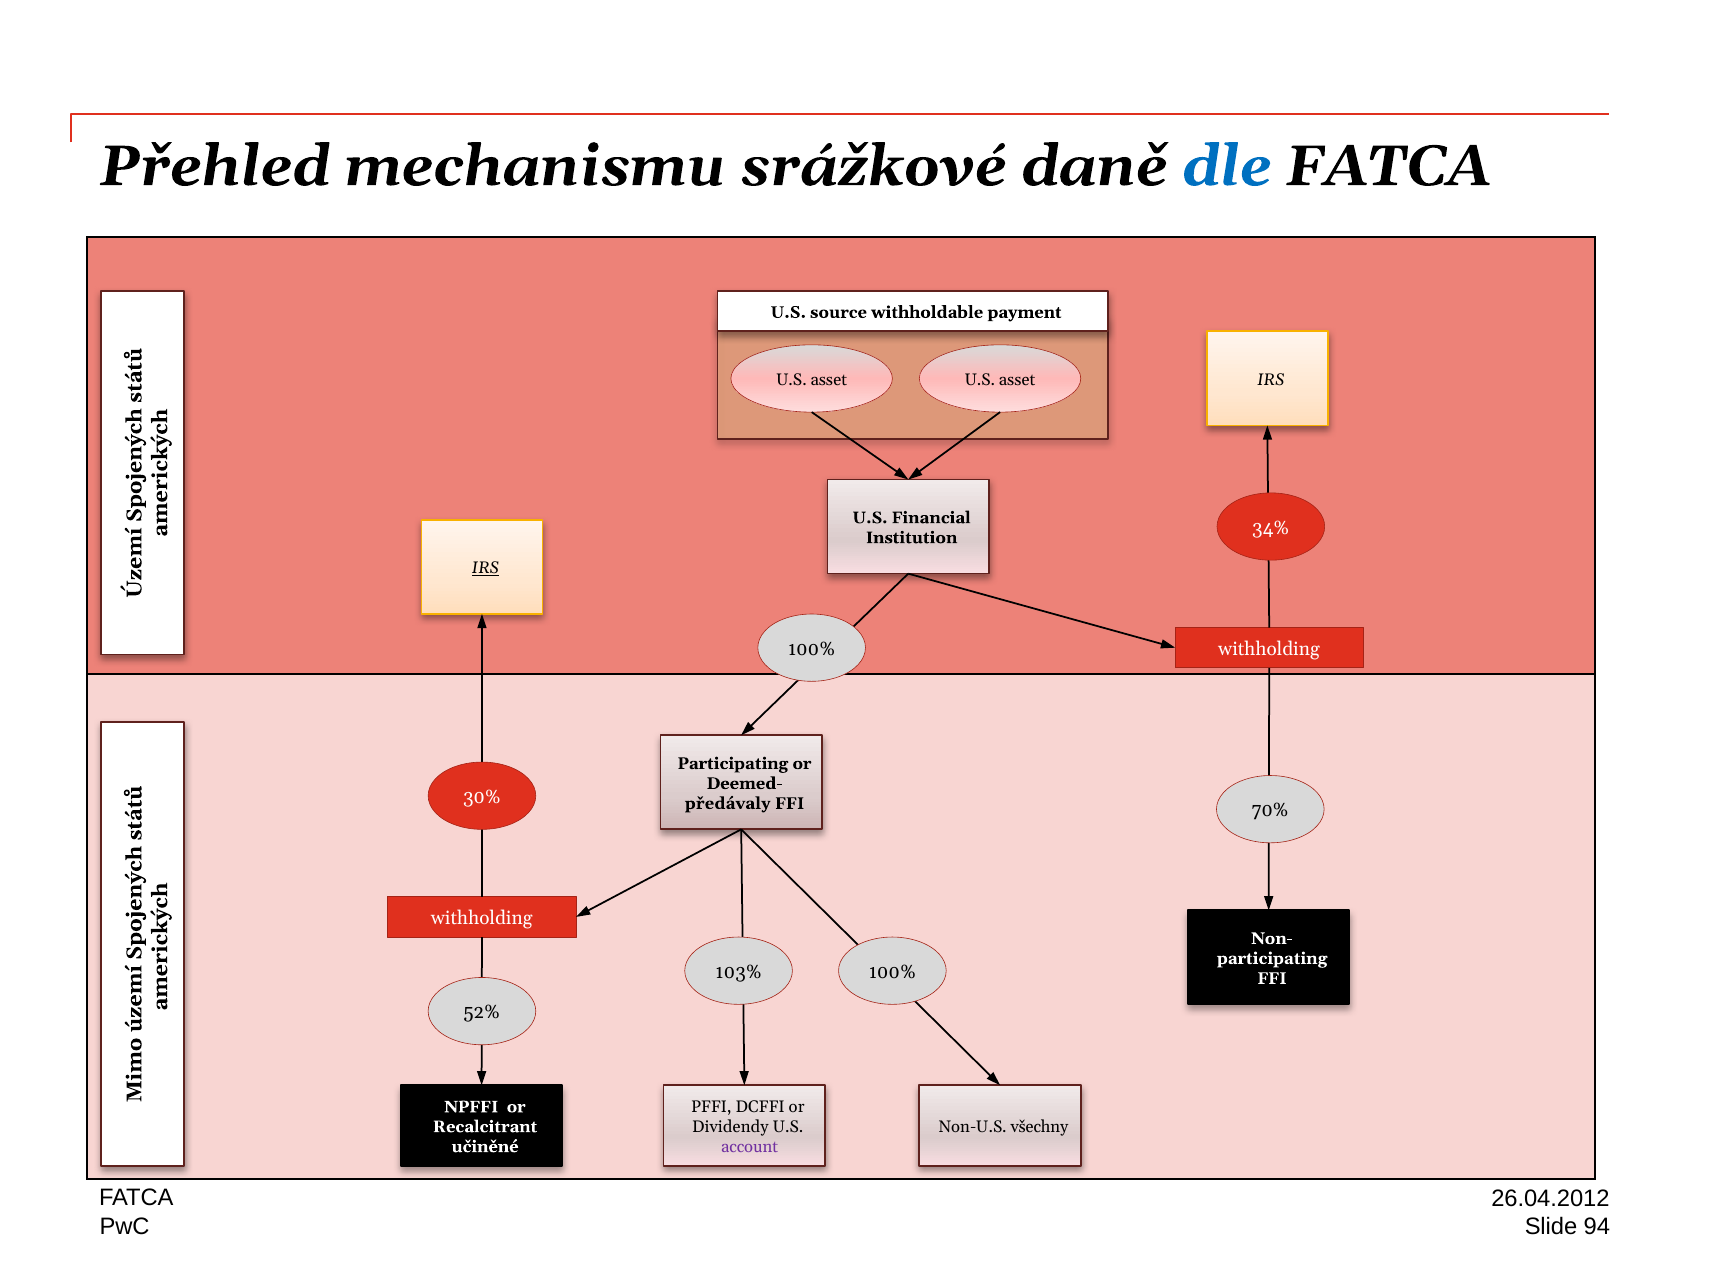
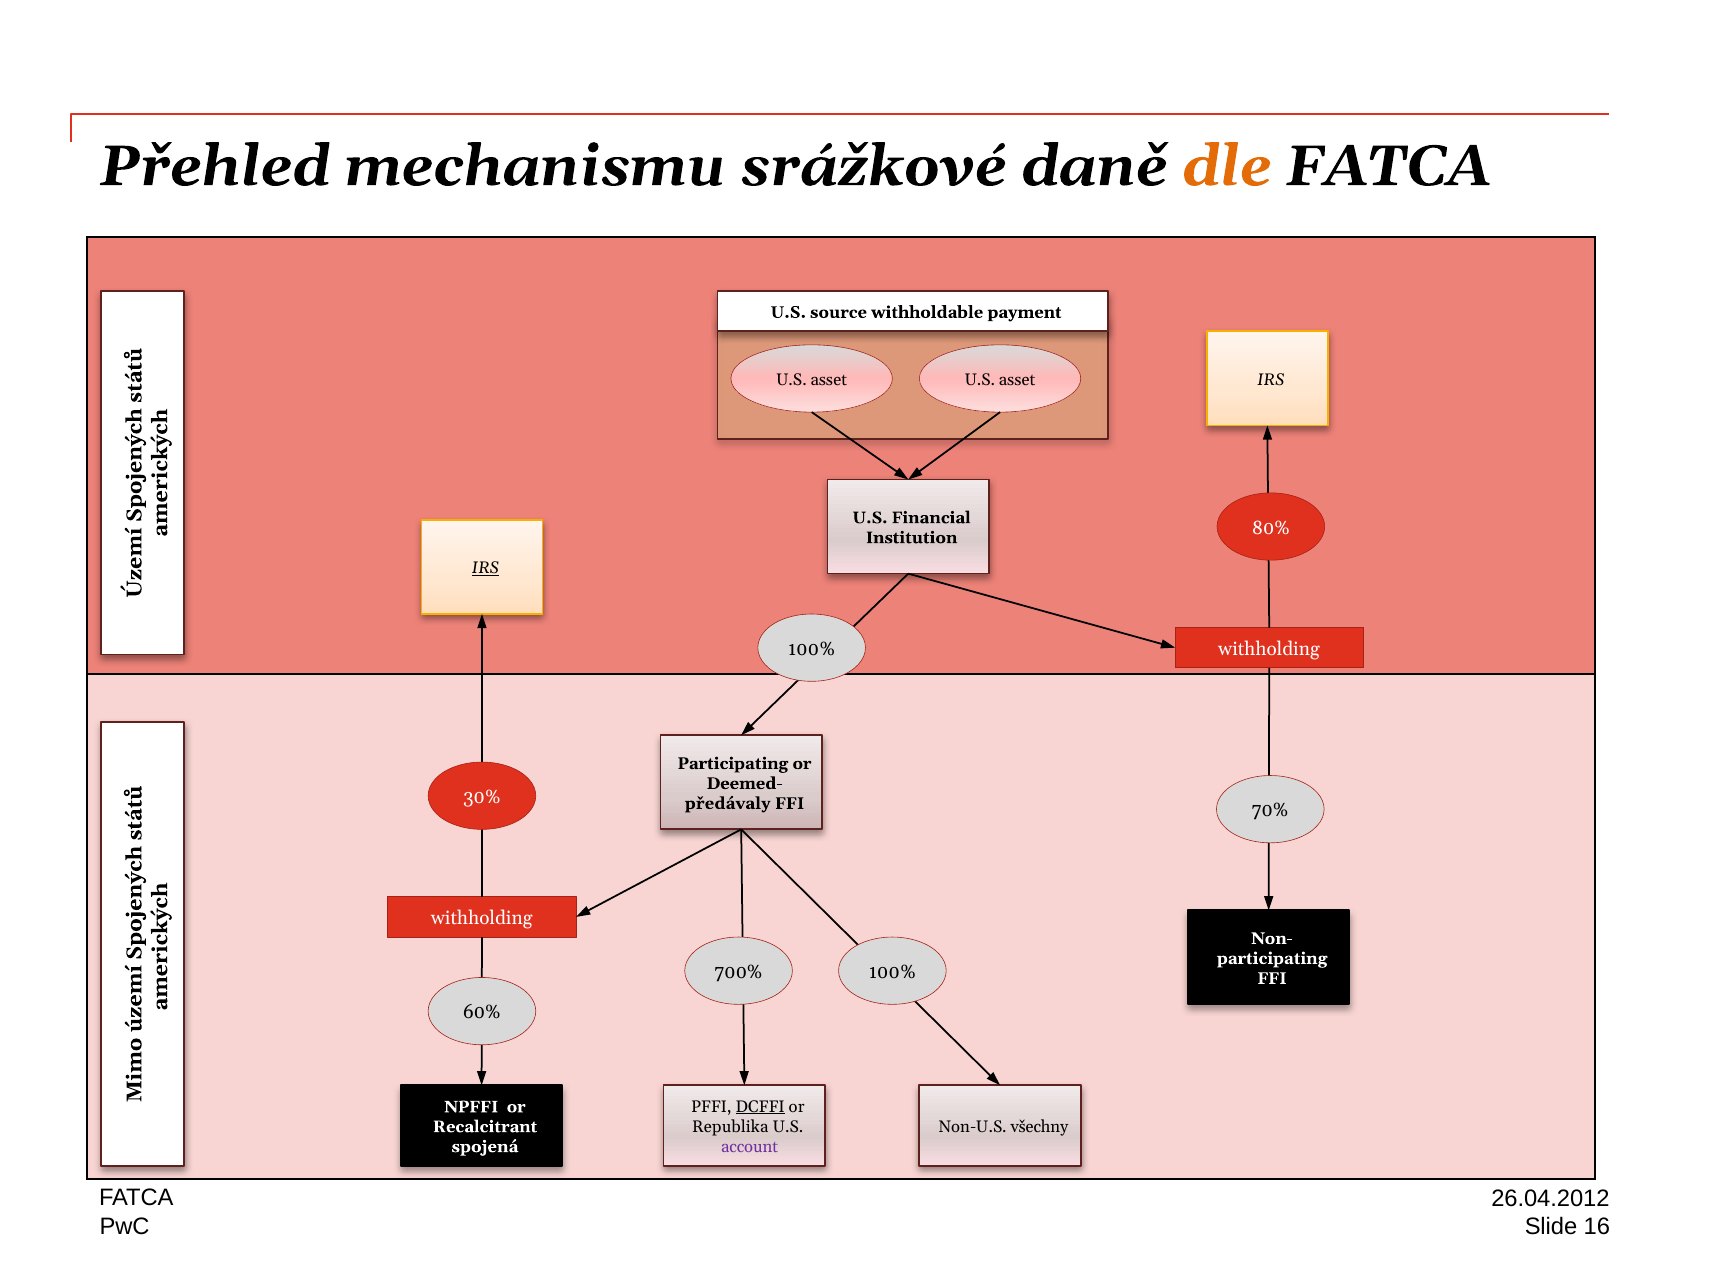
dle colour: blue -> orange
34%: 34% -> 80%
103%: 103% -> 700%
52%: 52% -> 60%
DCFFI underline: none -> present
Dividendy: Dividendy -> Republika
učiněné: učiněné -> spojená
94: 94 -> 16
